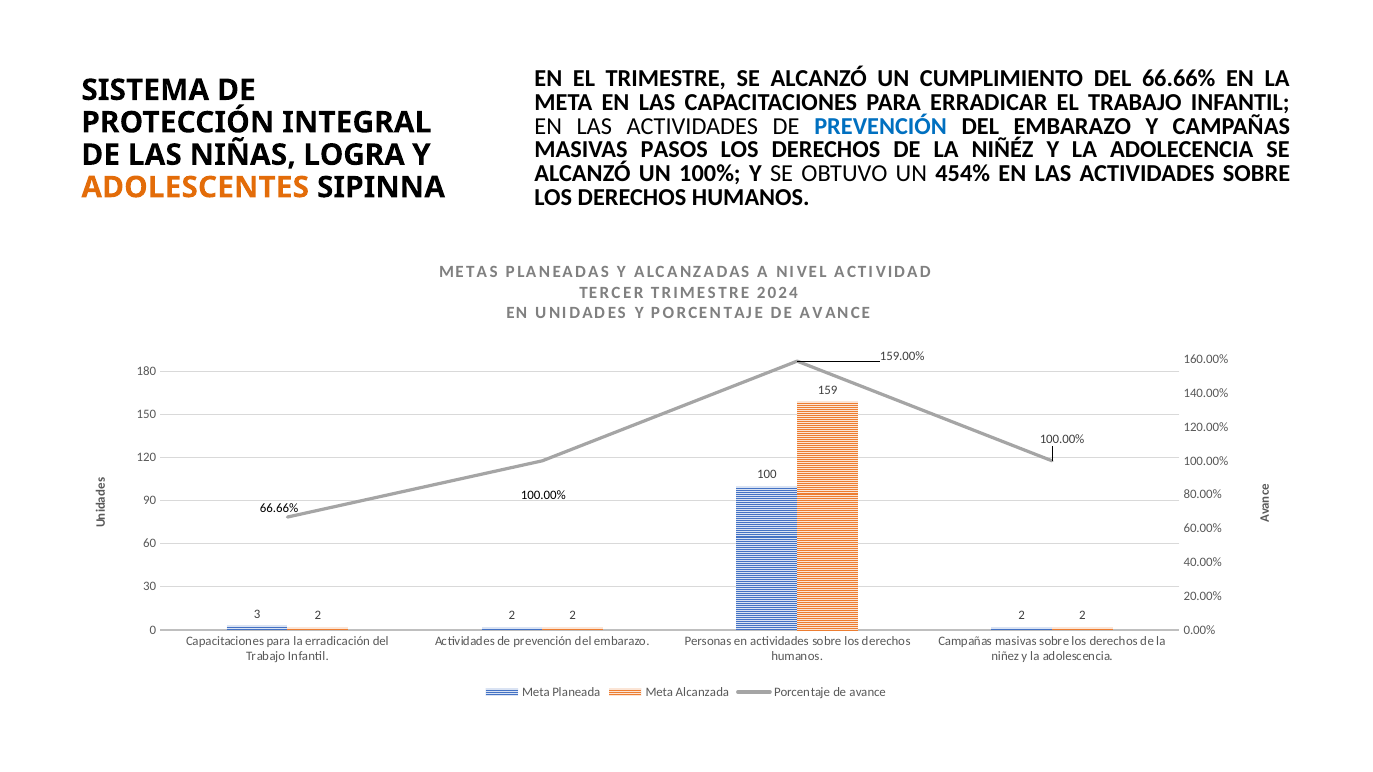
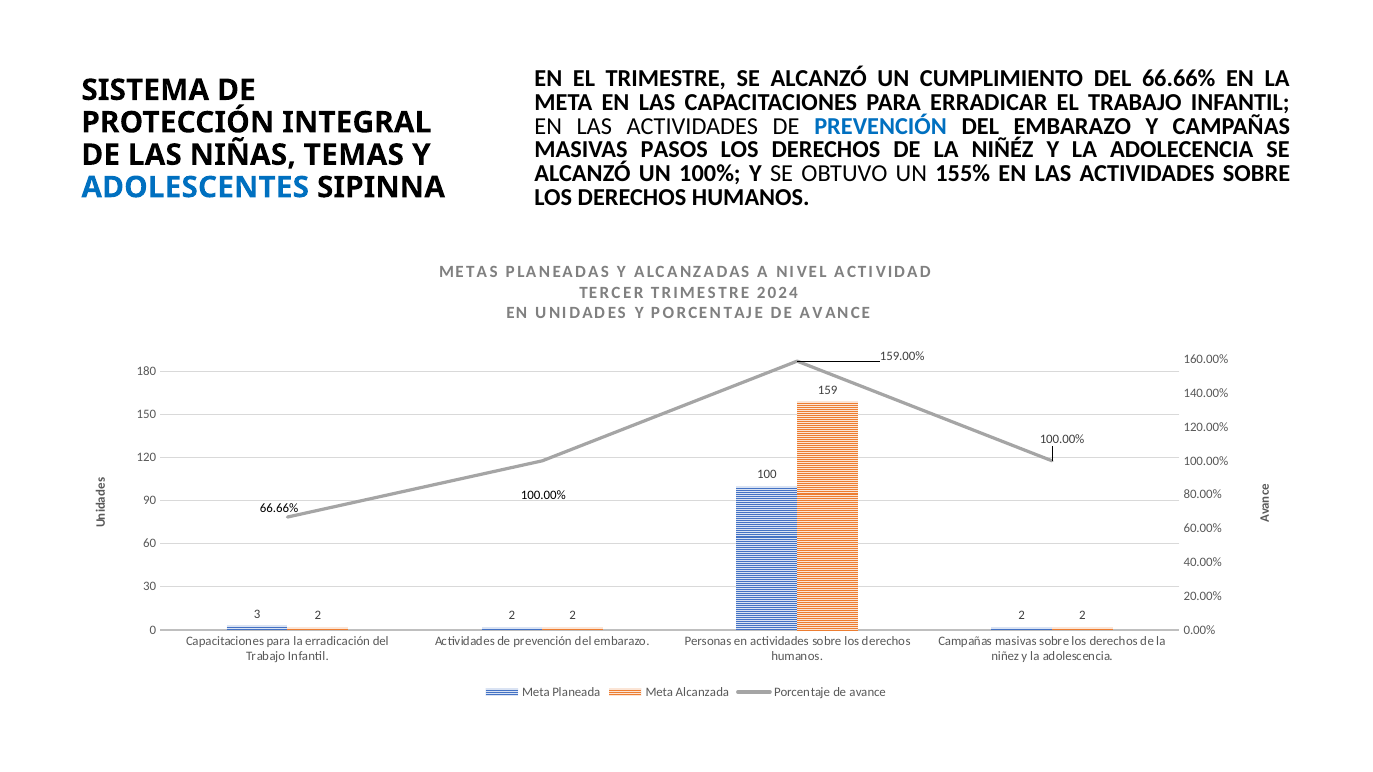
LOGRA: LOGRA -> TEMAS
454%: 454% -> 155%
ADOLESCENTES colour: orange -> blue
